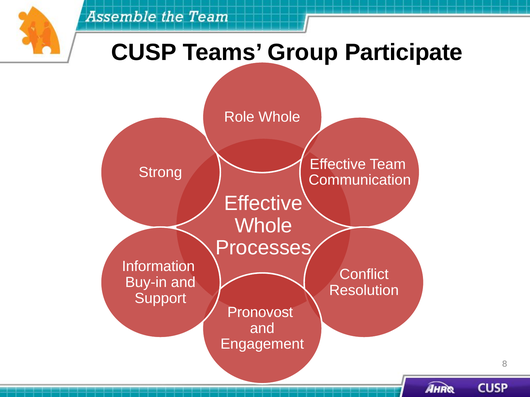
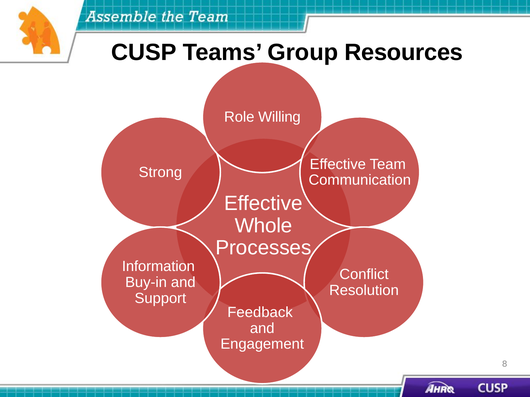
Participate: Participate -> Resources
Role Whole: Whole -> Willing
Pronovost: Pronovost -> Feedback
